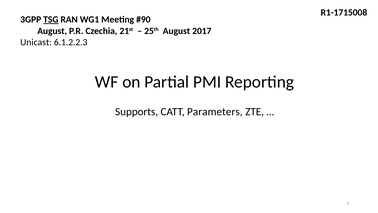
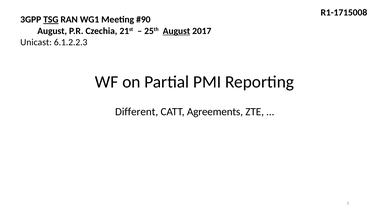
August at (176, 31) underline: none -> present
Supports: Supports -> Different
Parameters: Parameters -> Agreements
